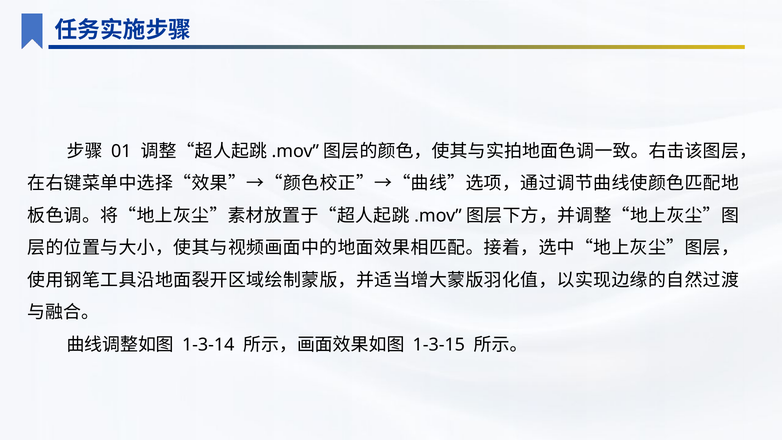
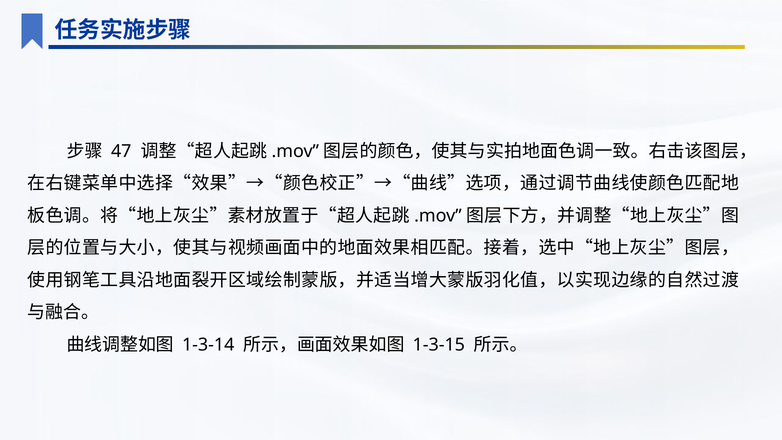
01: 01 -> 47
